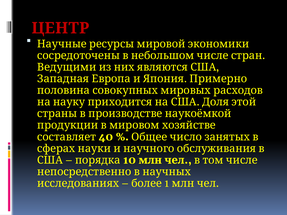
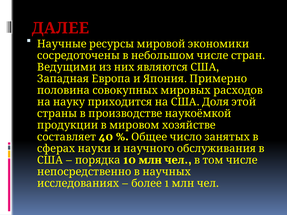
ЦЕНТР: ЦЕНТР -> ДАЛЕЕ
